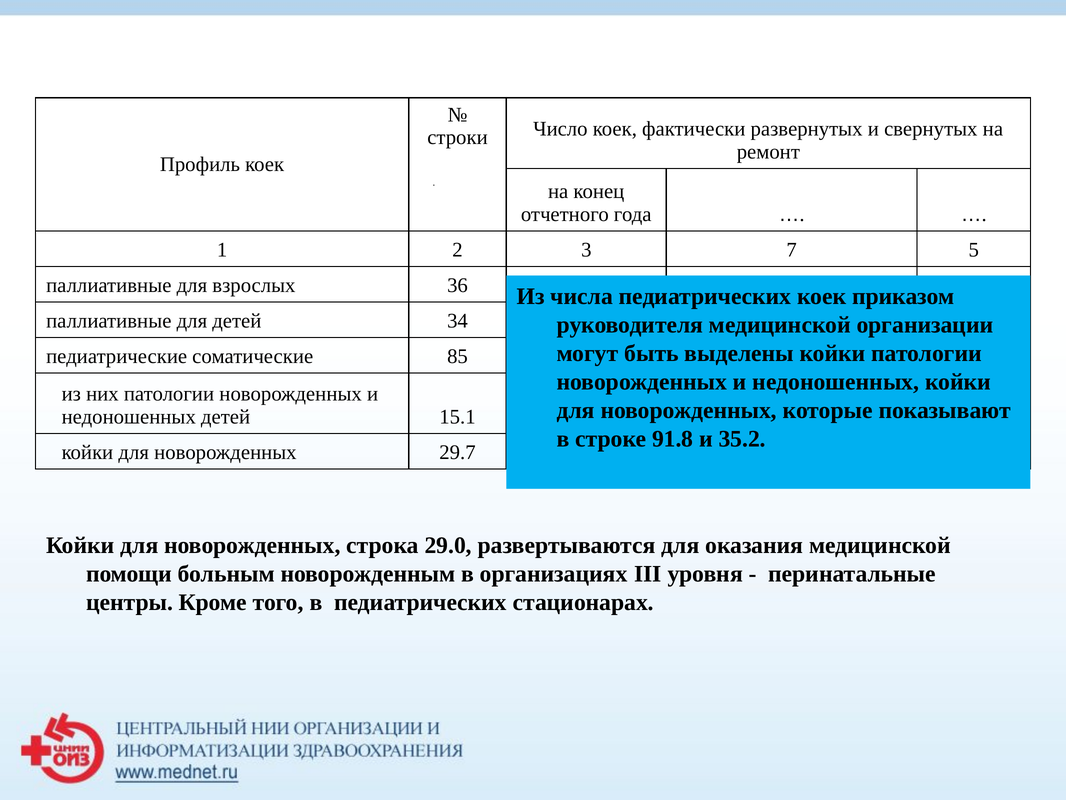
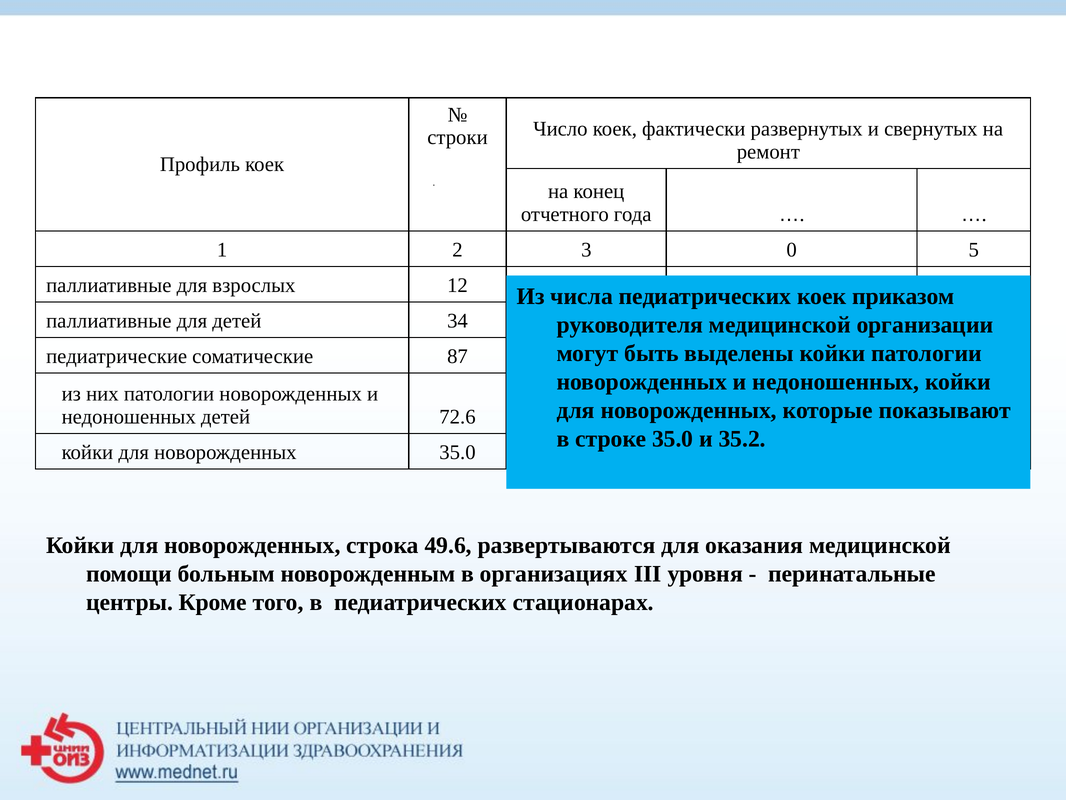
7: 7 -> 0
36: 36 -> 12
85: 85 -> 87
15.1: 15.1 -> 72.6
строке 91.8: 91.8 -> 35.0
новорожденных 29.7: 29.7 -> 35.0
29.0: 29.0 -> 49.6
